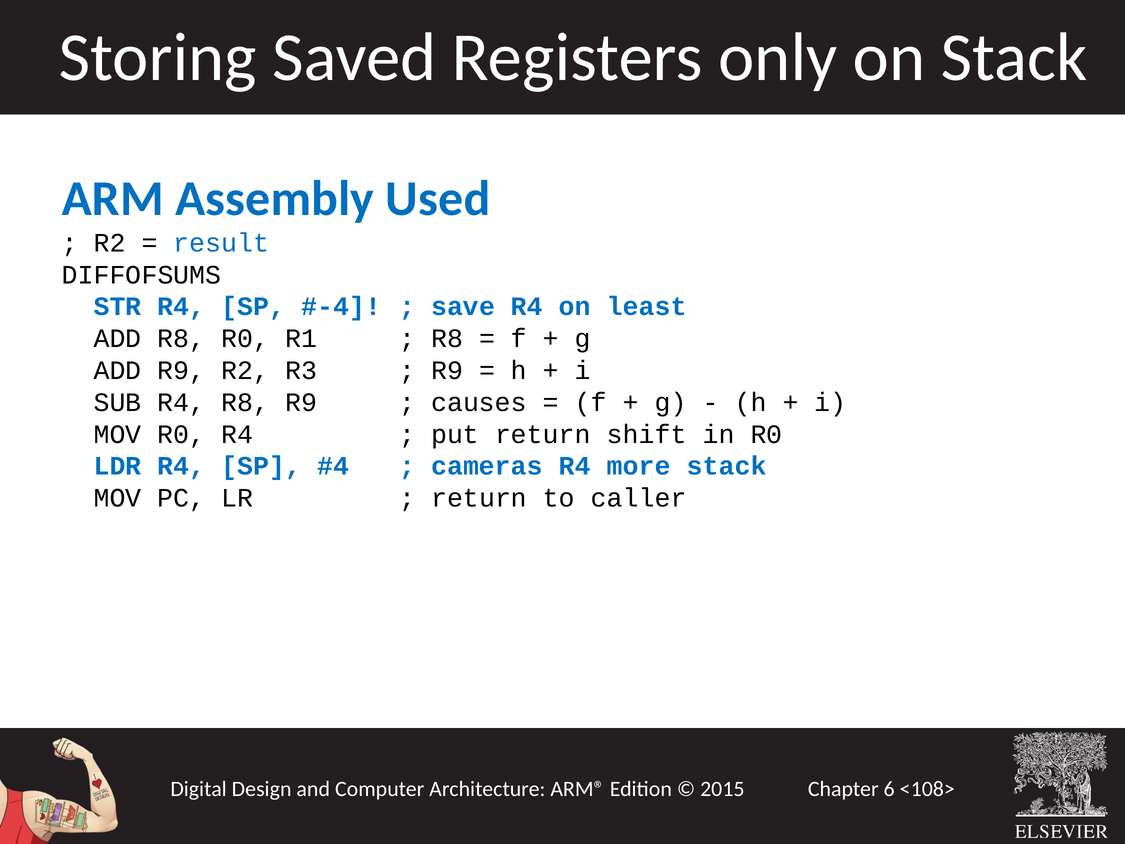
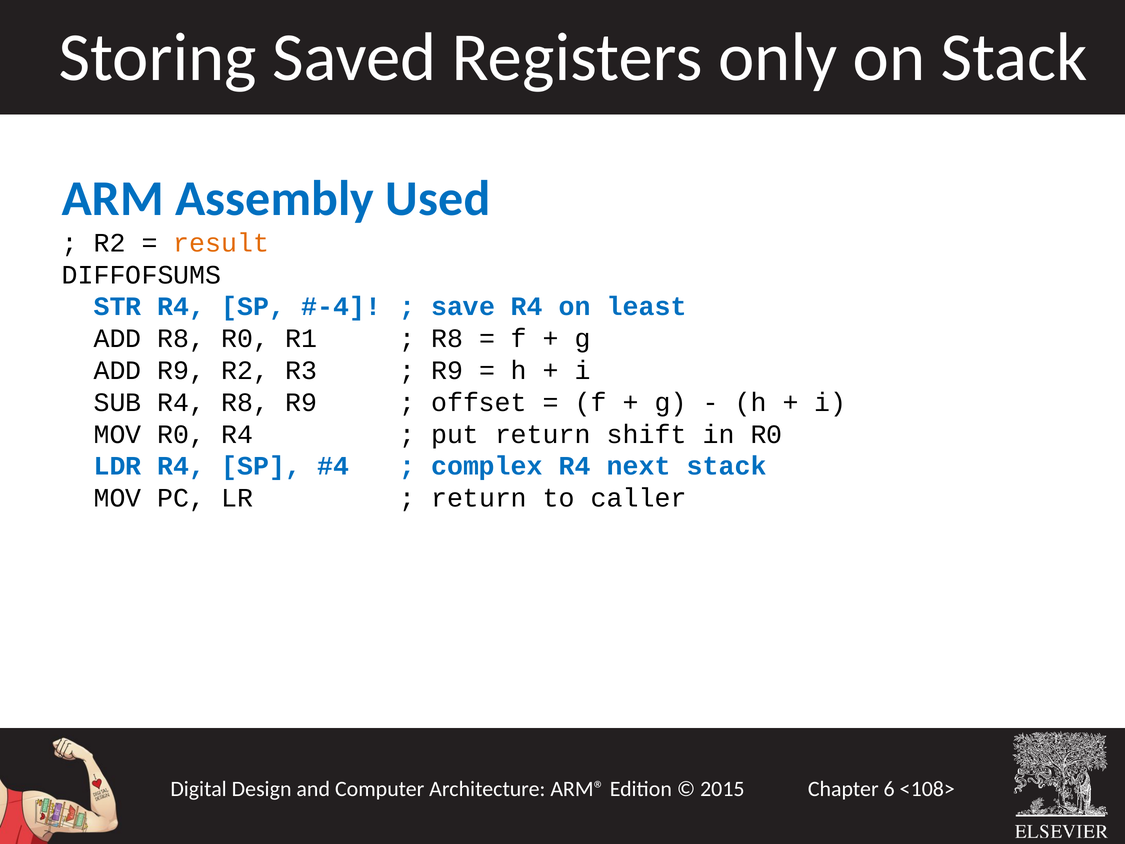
result colour: blue -> orange
causes: causes -> offset
cameras: cameras -> complex
more: more -> next
